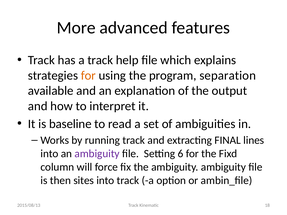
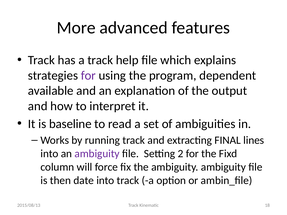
for at (88, 76) colour: orange -> purple
separation: separation -> dependent
6: 6 -> 2
sites: sites -> date
